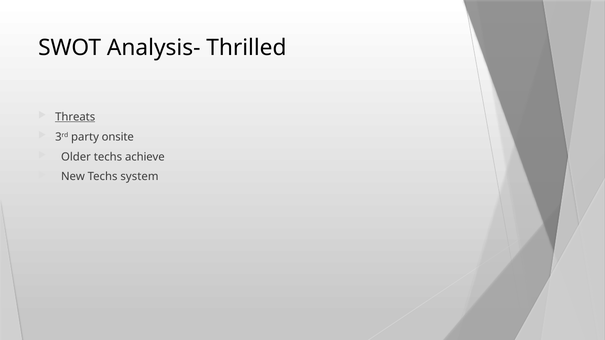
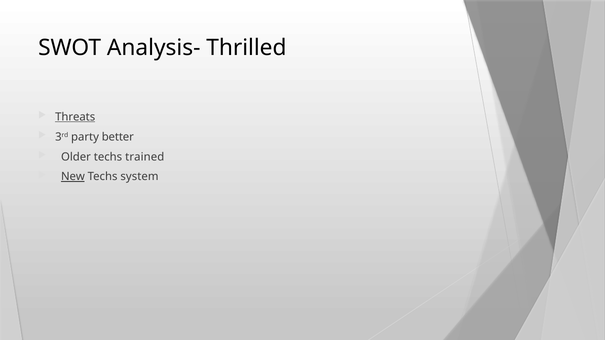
onsite: onsite -> better
achieve: achieve -> trained
New underline: none -> present
